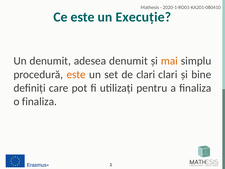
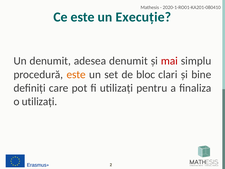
mai colour: orange -> red
de clari: clari -> bloc
o finaliza: finaliza -> utilizați
